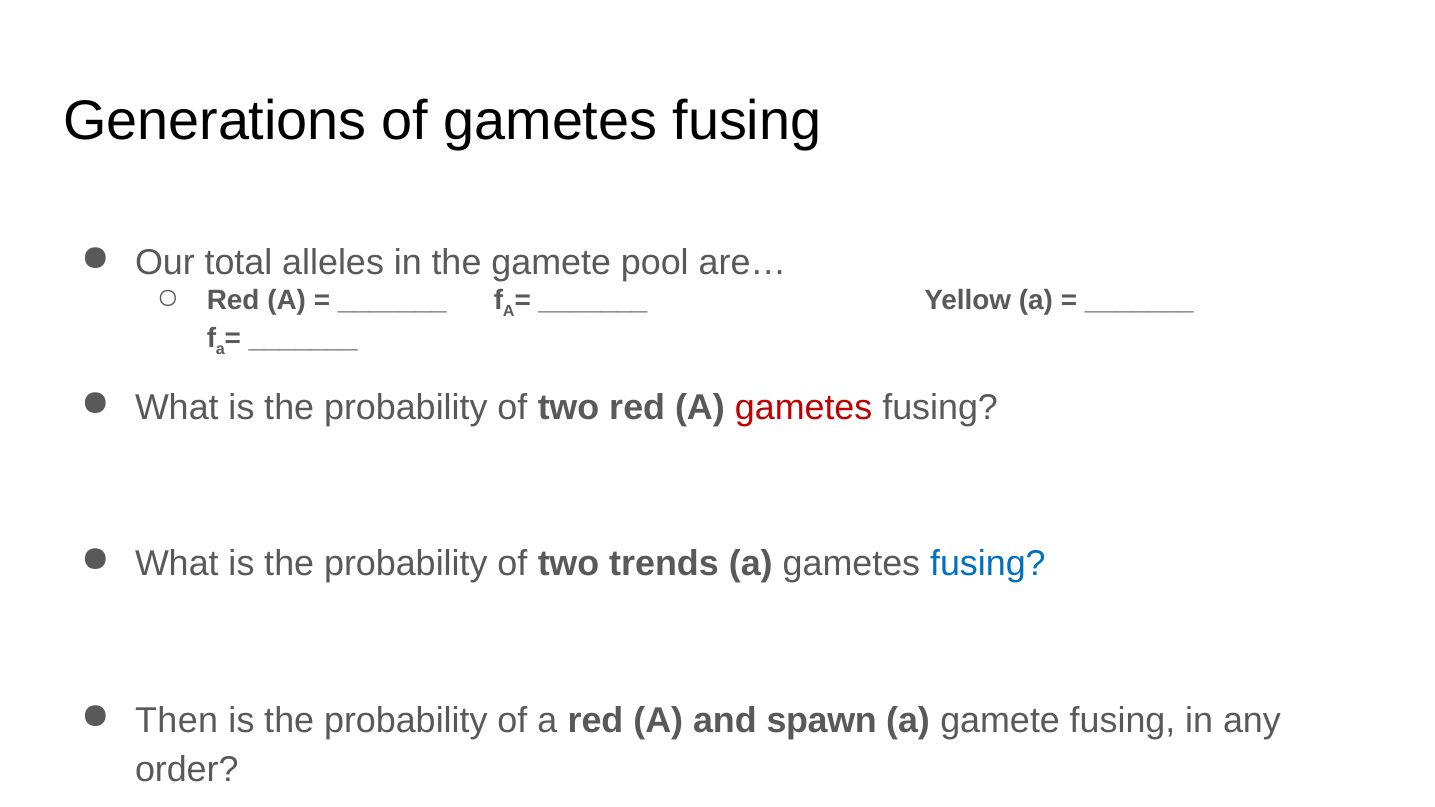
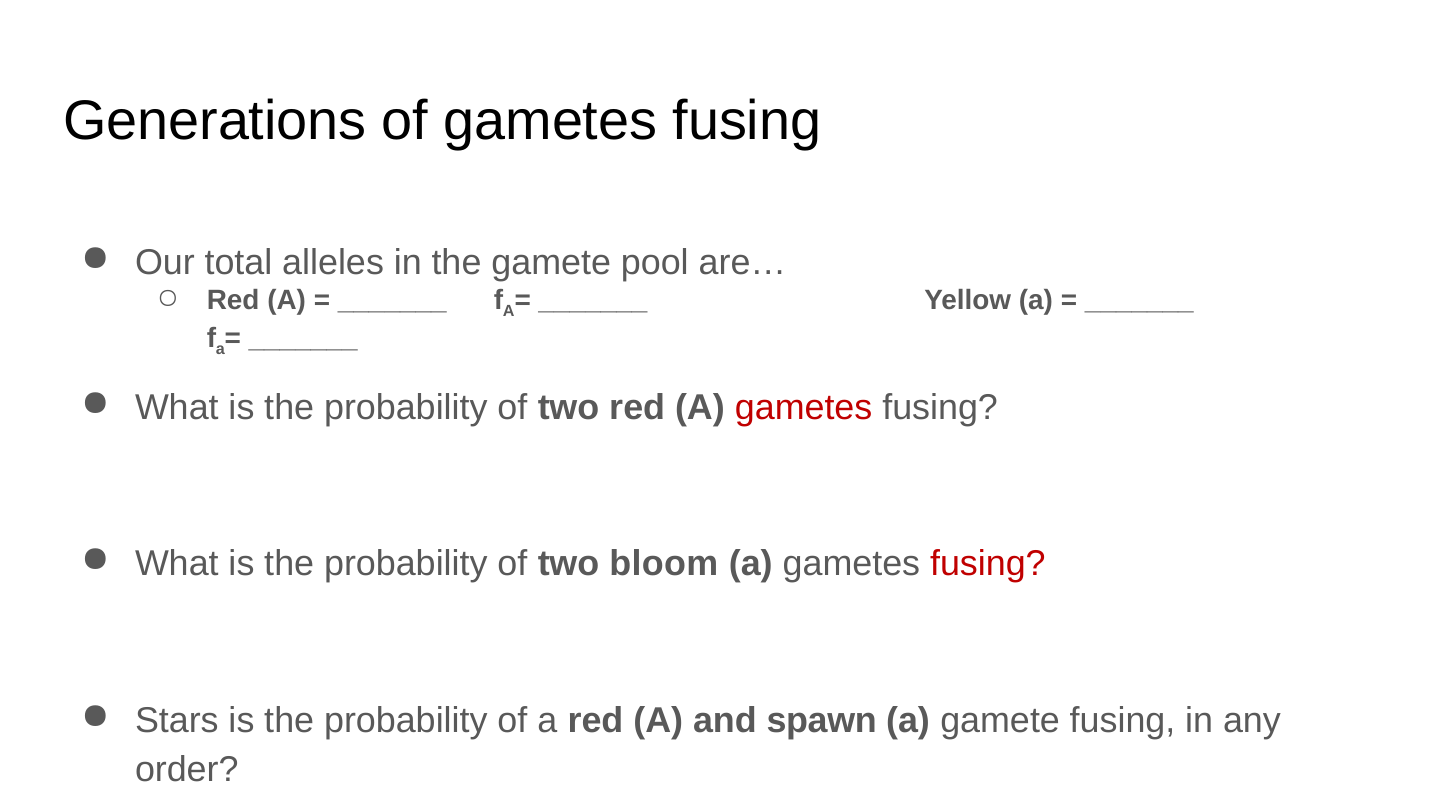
trends: trends -> bloom
fusing at (988, 564) colour: blue -> red
Then: Then -> Stars
